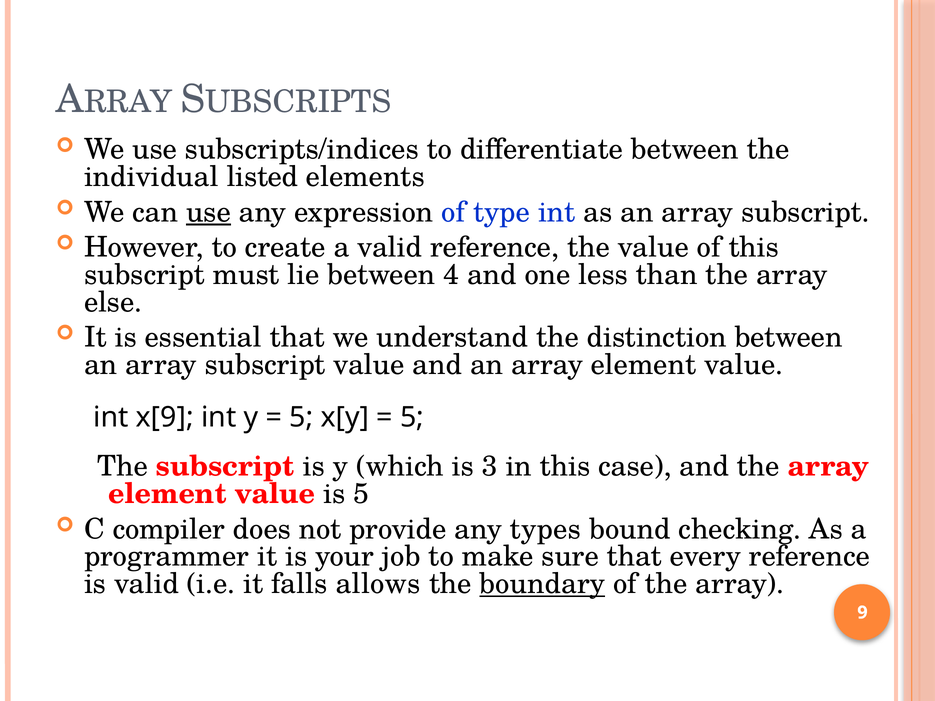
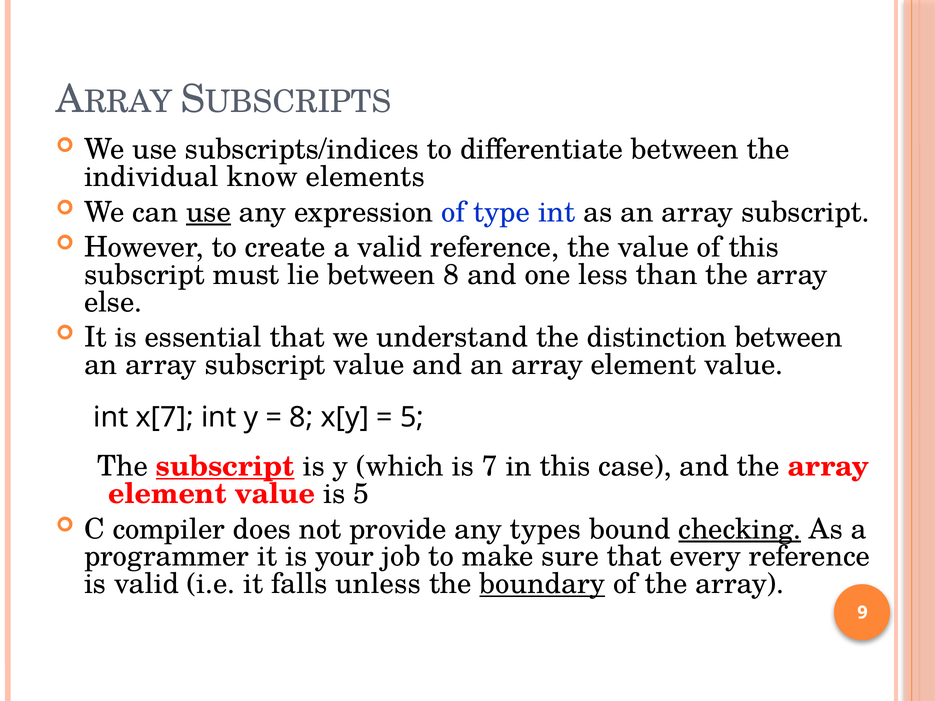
listed: listed -> know
between 4: 4 -> 8
x[9: x[9 -> x[7
5 at (301, 418): 5 -> 8
subscript at (225, 467) underline: none -> present
3: 3 -> 7
checking underline: none -> present
allows: allows -> unless
